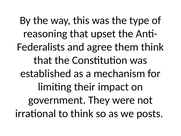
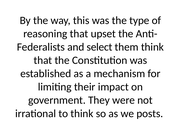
agree: agree -> select
